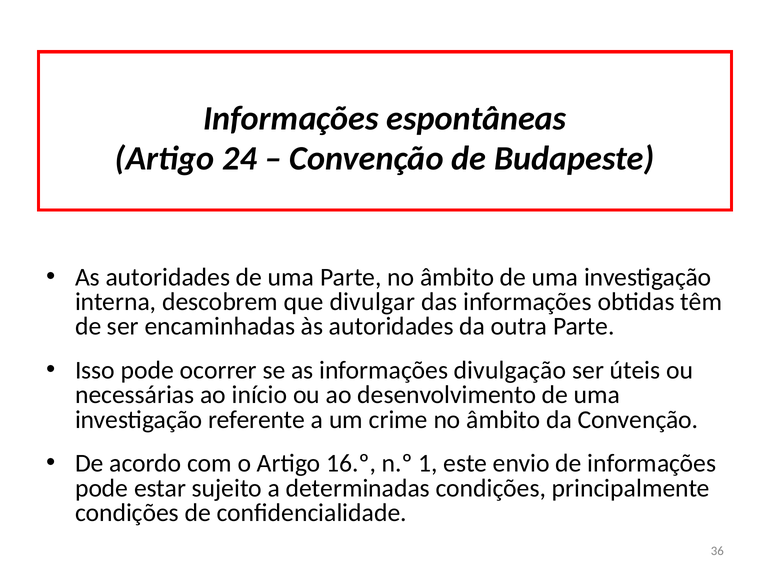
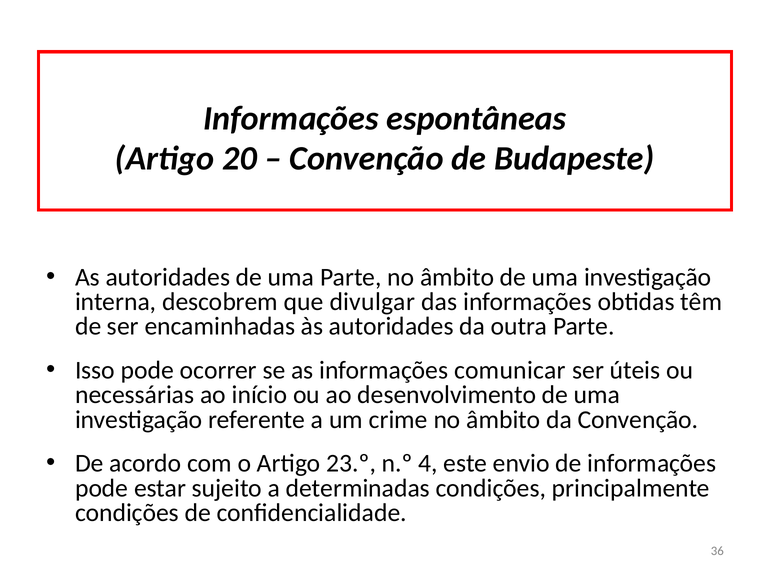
24: 24 -> 20
divulgação: divulgação -> comunicar
16.º: 16.º -> 23.º
1: 1 -> 4
